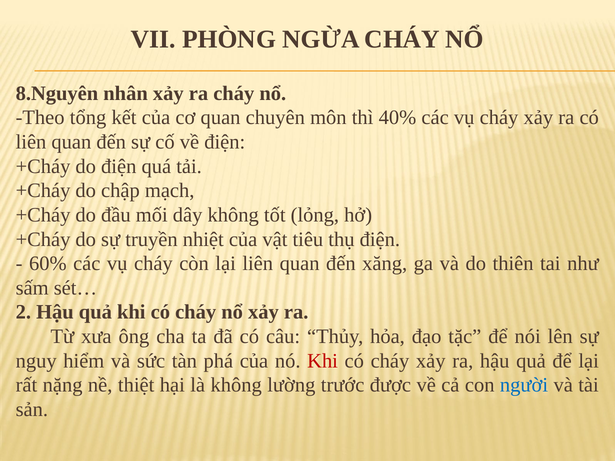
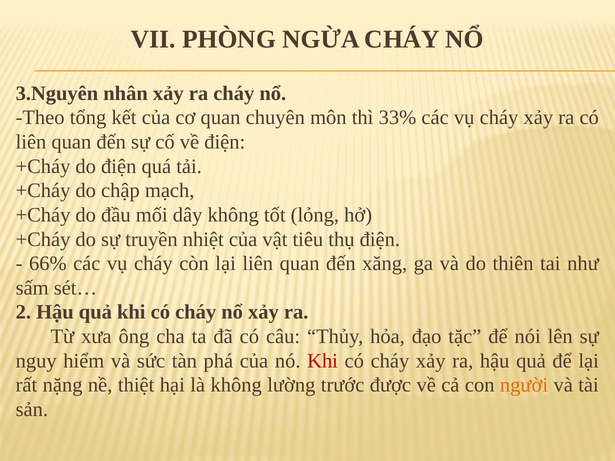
8.Nguyên: 8.Nguyên -> 3.Nguyên
40%: 40% -> 33%
60%: 60% -> 66%
người colour: blue -> orange
